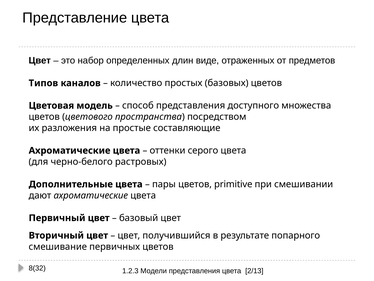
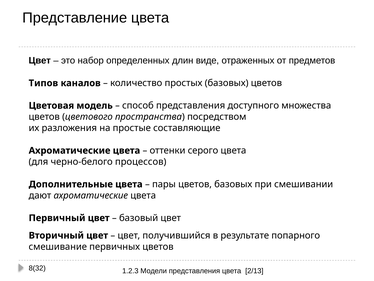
растровых: растровых -> процессов
цветов primitive: primitive -> базовых
